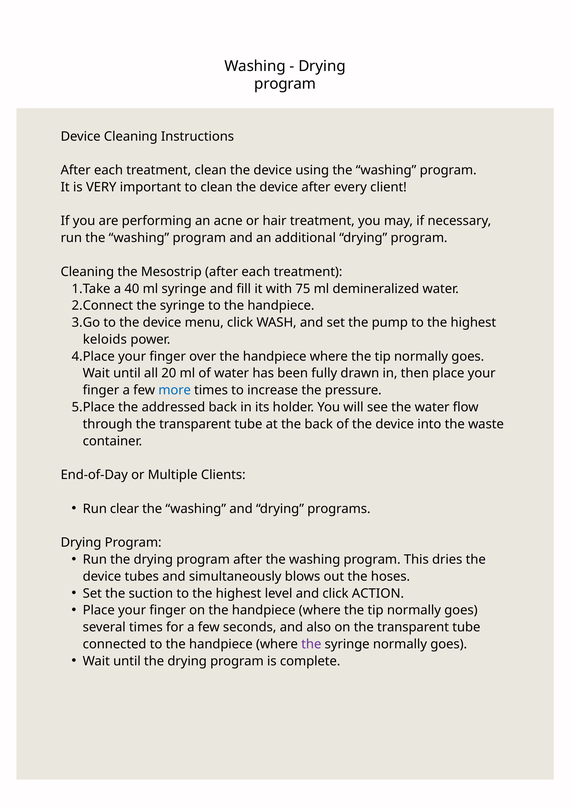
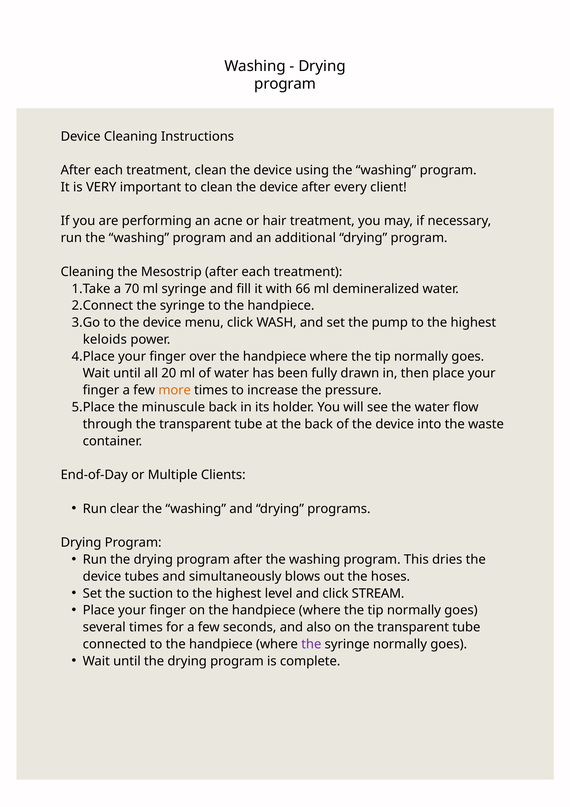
40: 40 -> 70
75: 75 -> 66
more colour: blue -> orange
addressed: addressed -> minuscule
ACTION: ACTION -> STREAM
